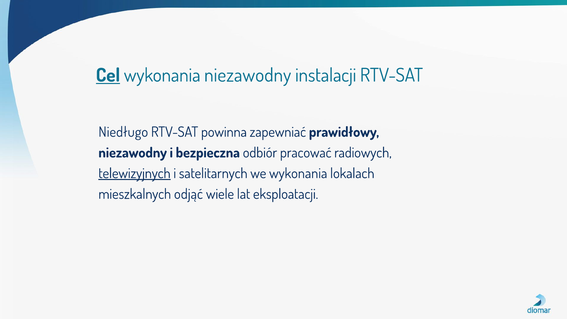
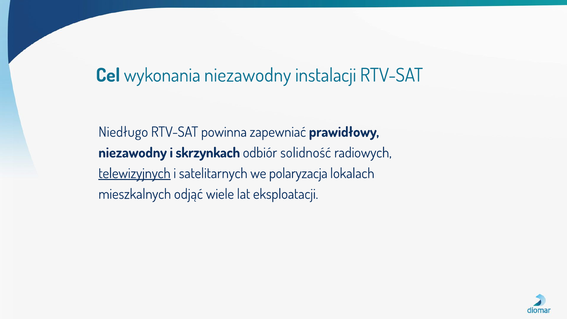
Cel underline: present -> none
bezpieczna: bezpieczna -> skrzynkach
pracować: pracować -> solidność
we wykonania: wykonania -> polaryzacja
